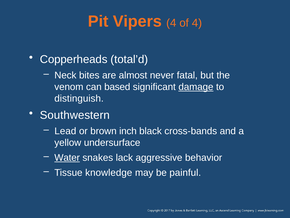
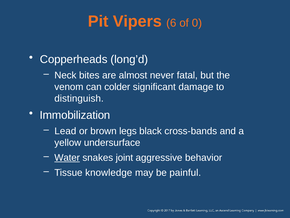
Vipers 4: 4 -> 6
of 4: 4 -> 0
total’d: total’d -> long’d
based: based -> colder
damage underline: present -> none
Southwestern: Southwestern -> Immobilization
inch: inch -> legs
lack: lack -> joint
